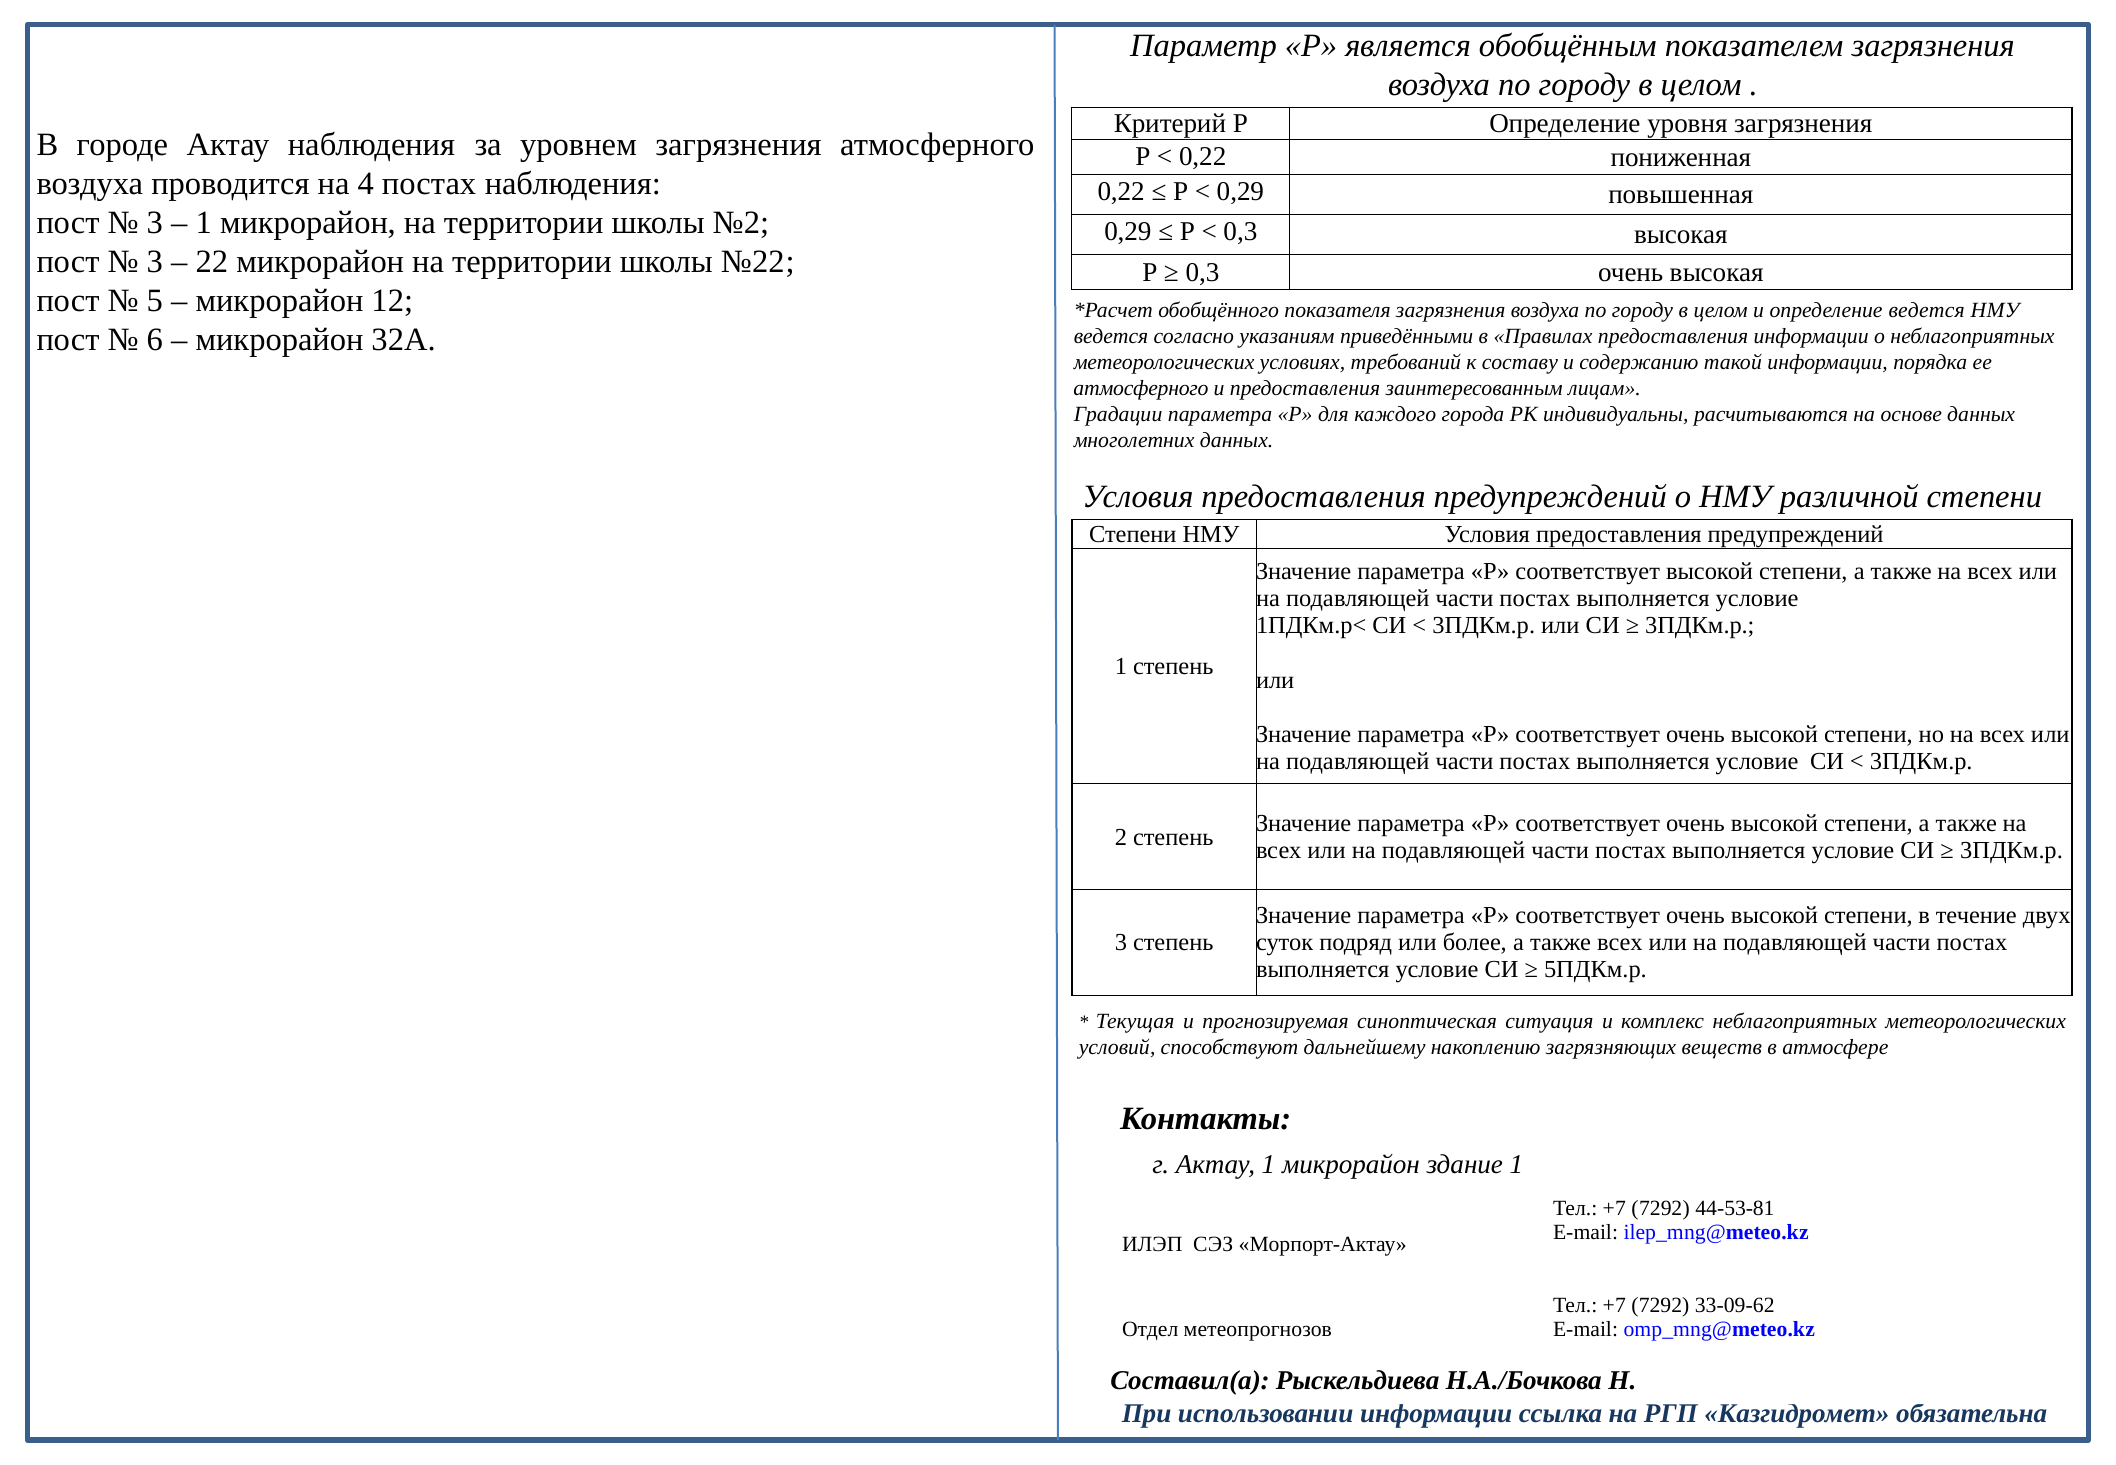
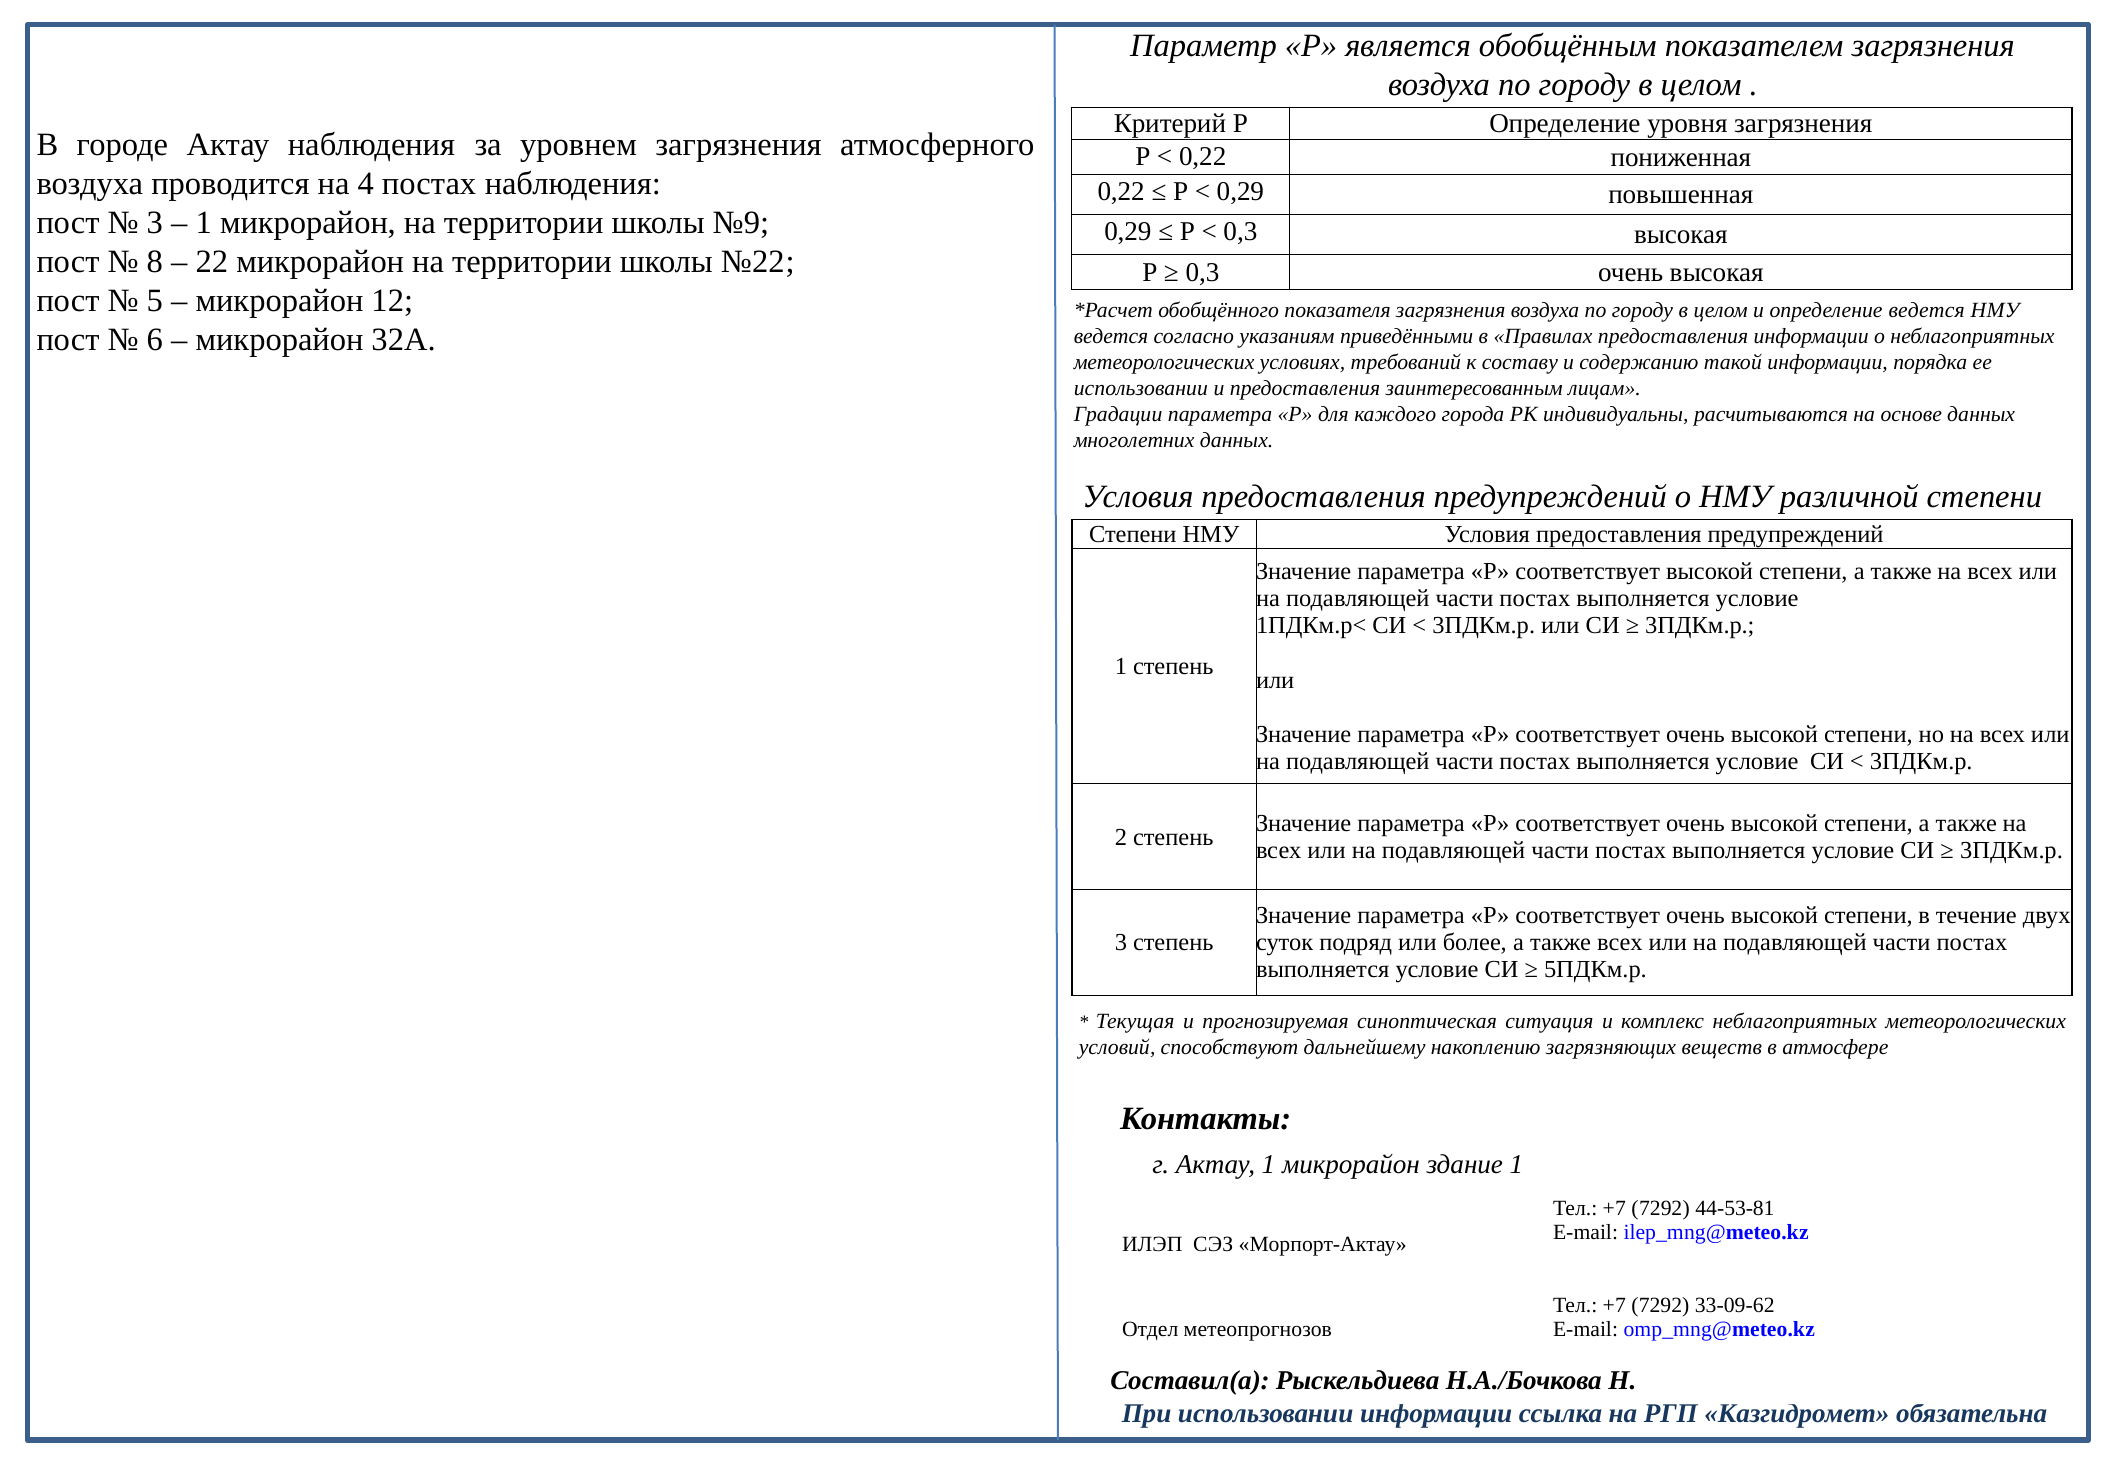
№2: №2 -> №9
3 at (155, 262): 3 -> 8
атмосферного at (1141, 389): атмосферного -> использовании
